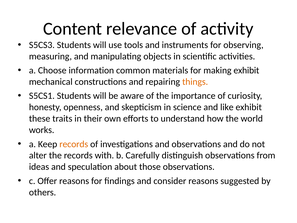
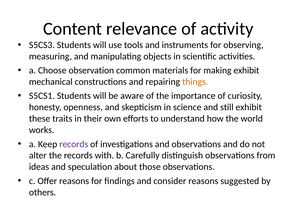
information: information -> observation
like: like -> still
records at (74, 144) colour: orange -> purple
